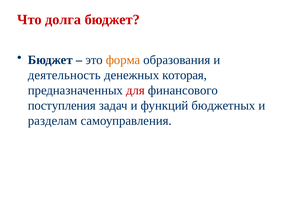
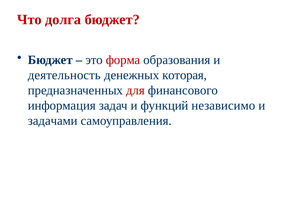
форма colour: orange -> red
поступления: поступления -> информация
бюджетных: бюджетных -> независимо
разделам: разделам -> задачами
